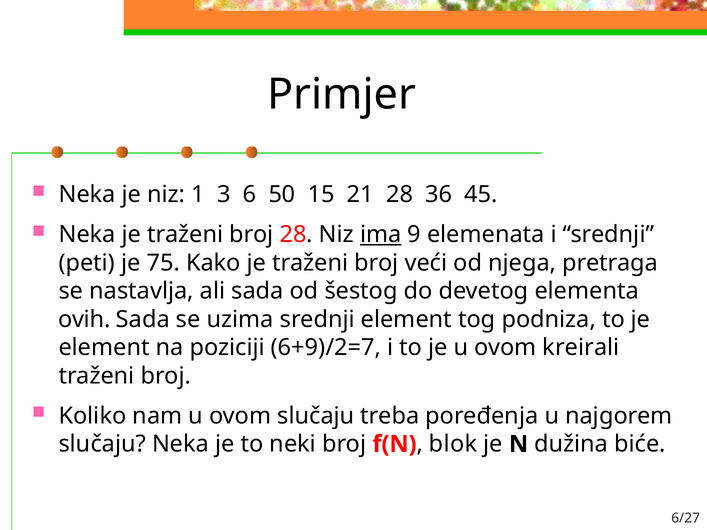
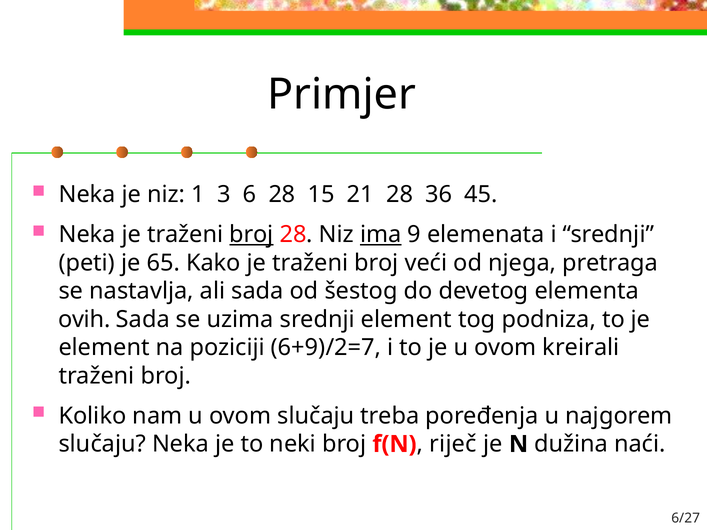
6 50: 50 -> 28
broj at (251, 235) underline: none -> present
75: 75 -> 65
blok: blok -> riječ
biće: biće -> naći
